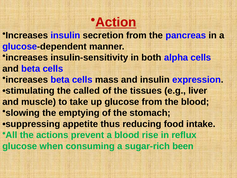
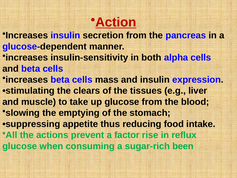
called: called -> clears
a blood: blood -> factor
